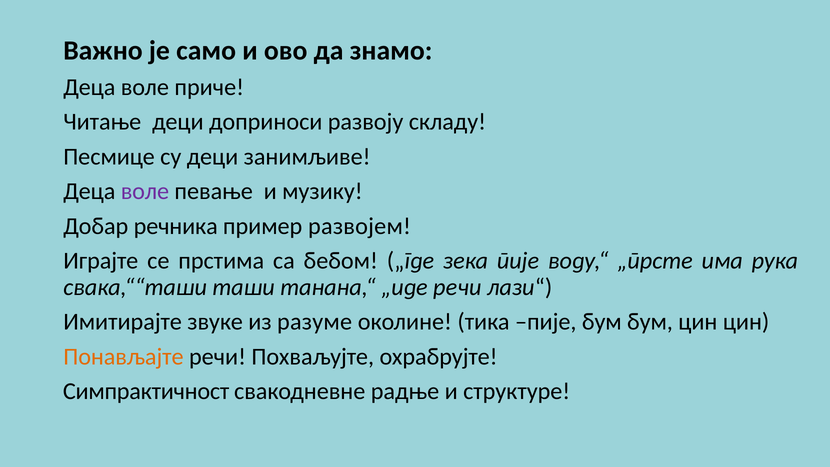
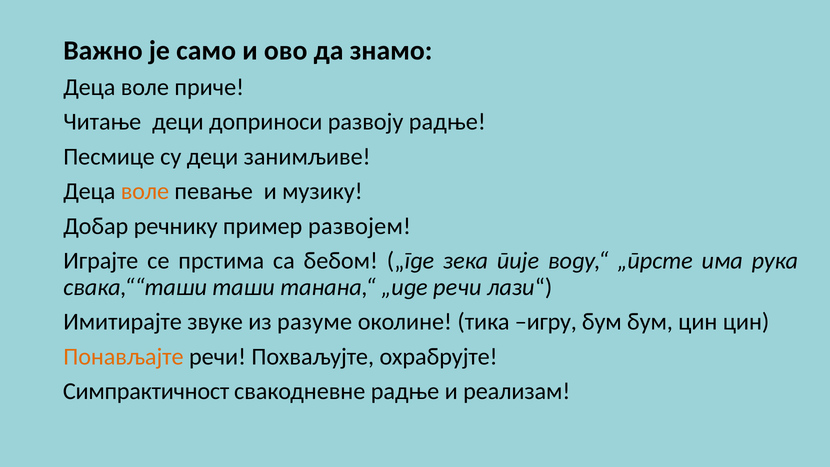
развоју складу: складу -> радње
воле at (145, 191) colour: purple -> orange
речника: речника -> речнику
тика пије: пије -> игру
структуре: структуре -> реализам
